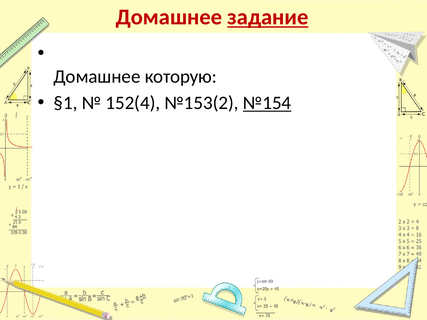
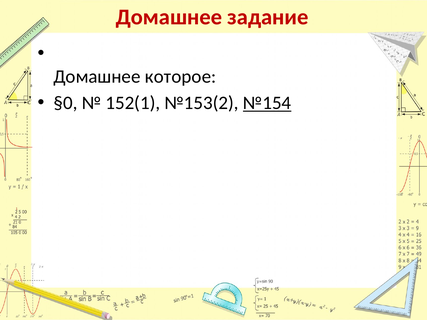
задание underline: present -> none
которую: которую -> которое
§1: §1 -> §0
152(4: 152(4 -> 152(1
